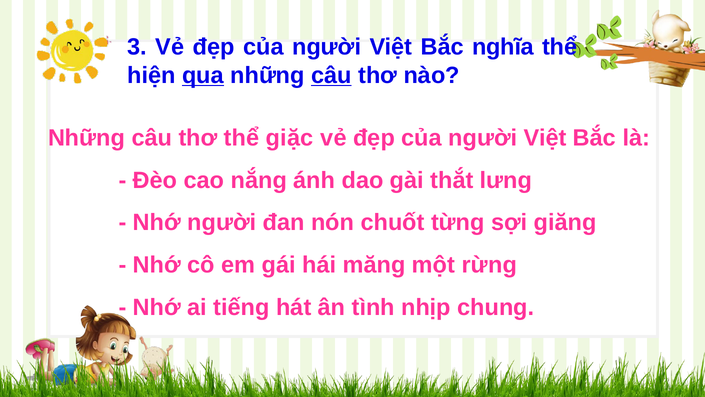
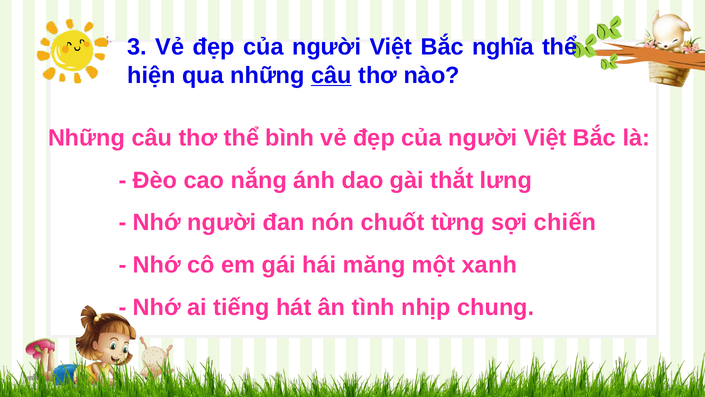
qua underline: present -> none
giặc: giặc -> bình
giăng: giăng -> chiến
rừng: rừng -> xanh
